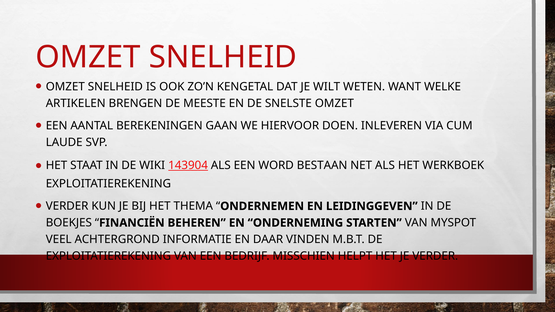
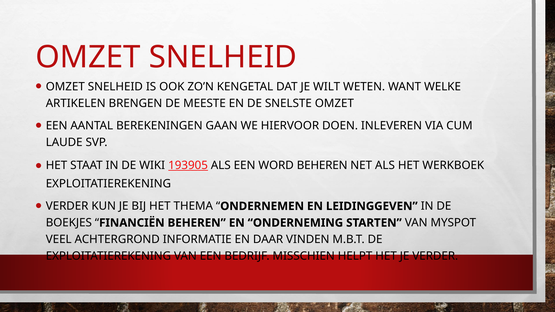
143904: 143904 -> 193905
WORD BESTAAN: BESTAAN -> BEHEREN
